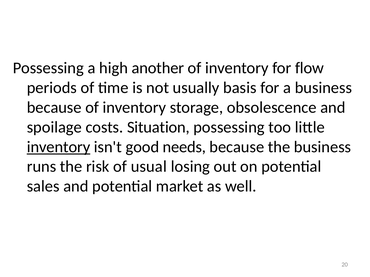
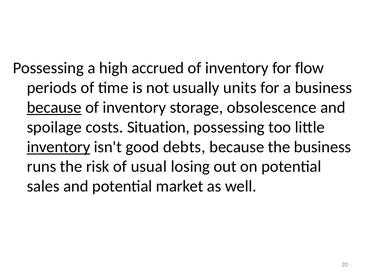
another: another -> accrued
basis: basis -> units
because at (54, 108) underline: none -> present
needs: needs -> debts
